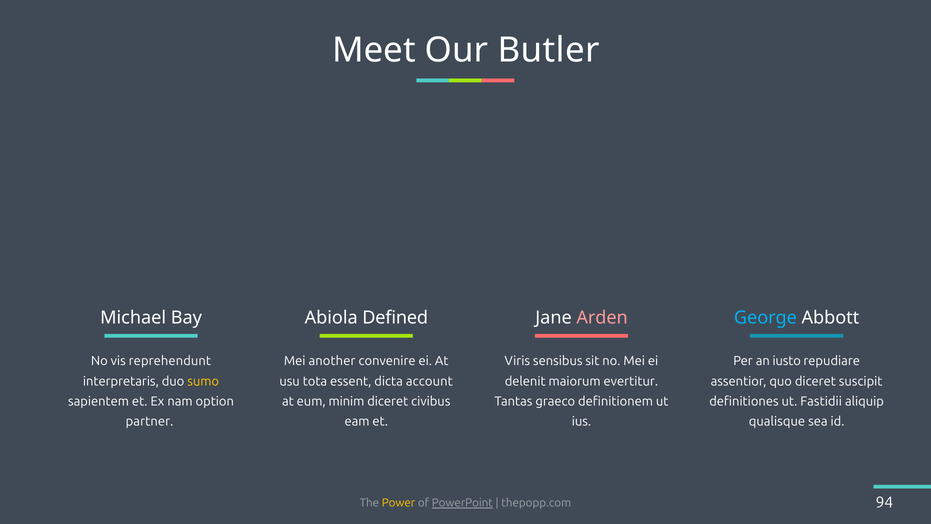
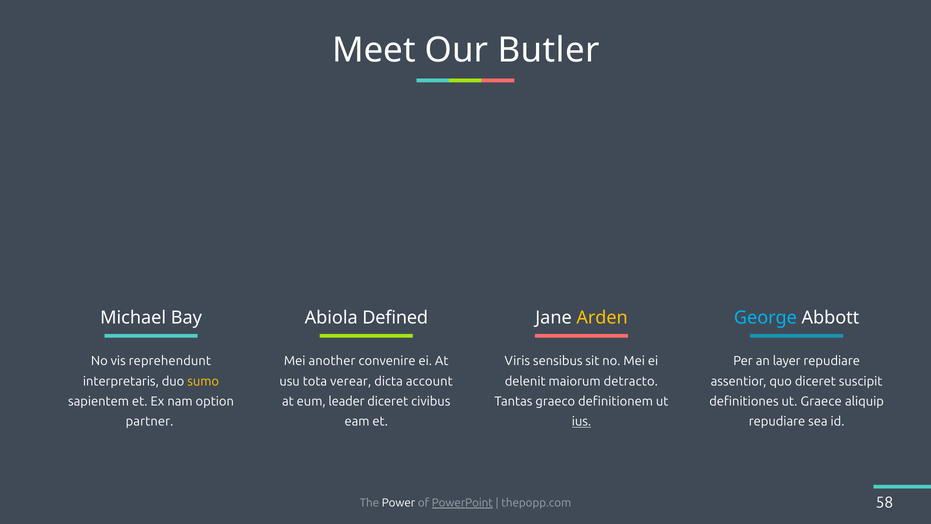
Arden colour: pink -> yellow
iusto: iusto -> layer
essent: essent -> verear
evertitur: evertitur -> detracto
minim: minim -> leader
Fastidii: Fastidii -> Graece
ius underline: none -> present
qualisque at (777, 421): qualisque -> repudiare
Power colour: yellow -> white
94: 94 -> 58
